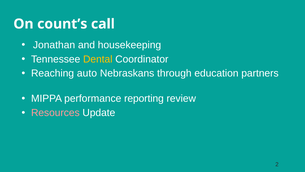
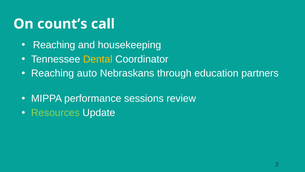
Jonathan at (54, 45): Jonathan -> Reaching
reporting: reporting -> sessions
Resources colour: pink -> light green
